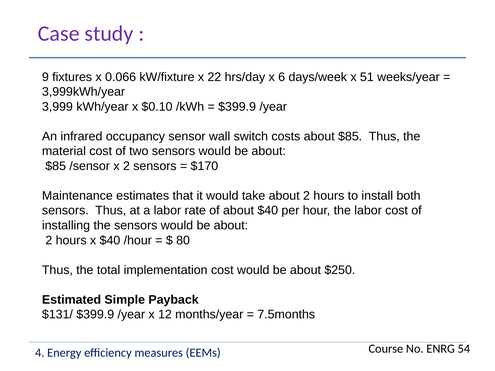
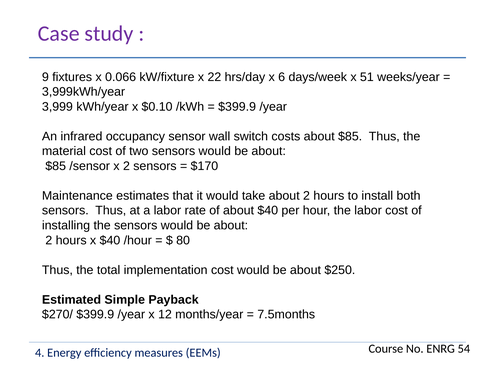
$131/: $131/ -> $270/
